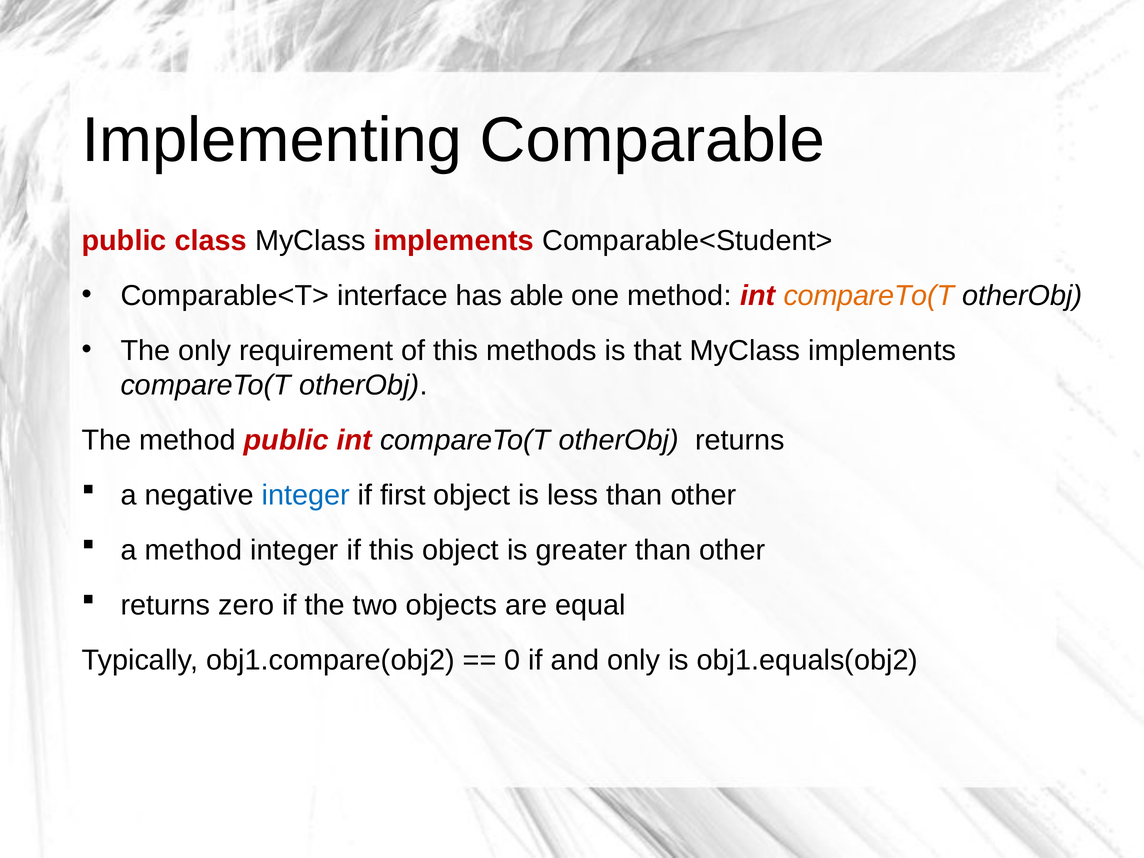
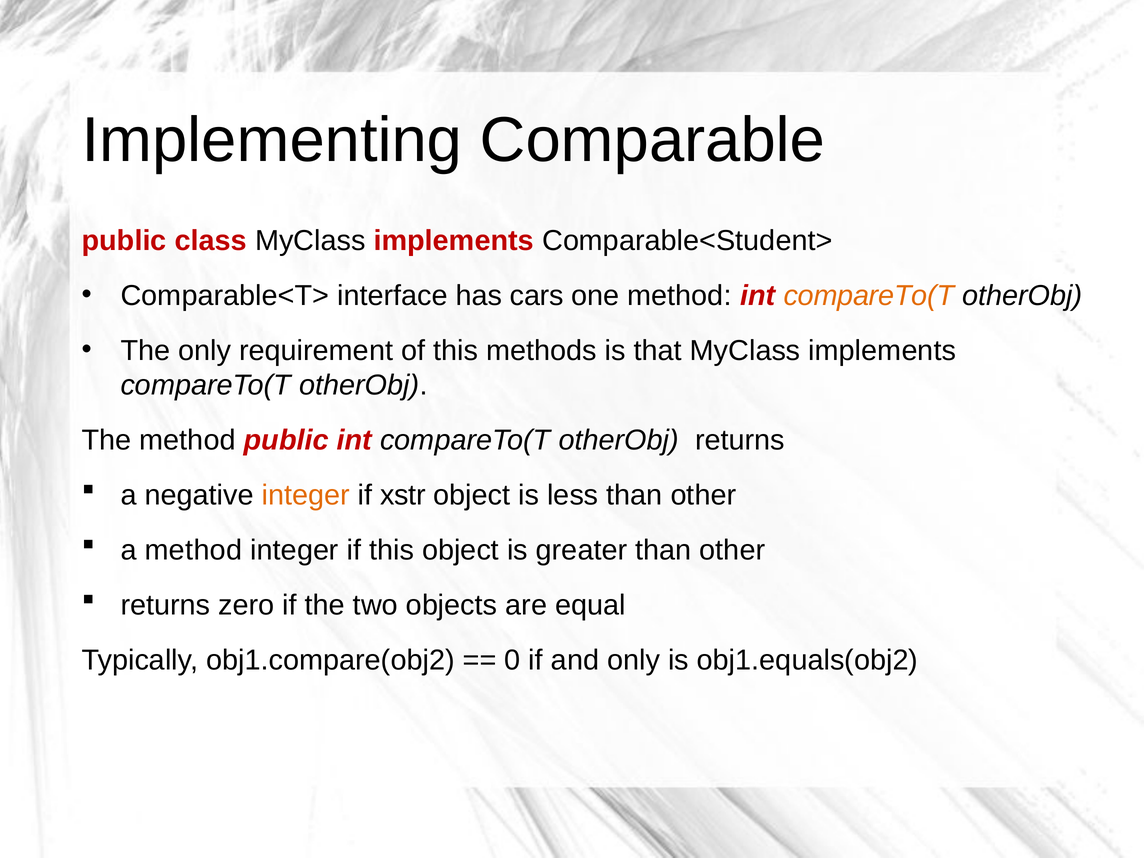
able: able -> cars
integer at (306, 495) colour: blue -> orange
first: first -> xstr
